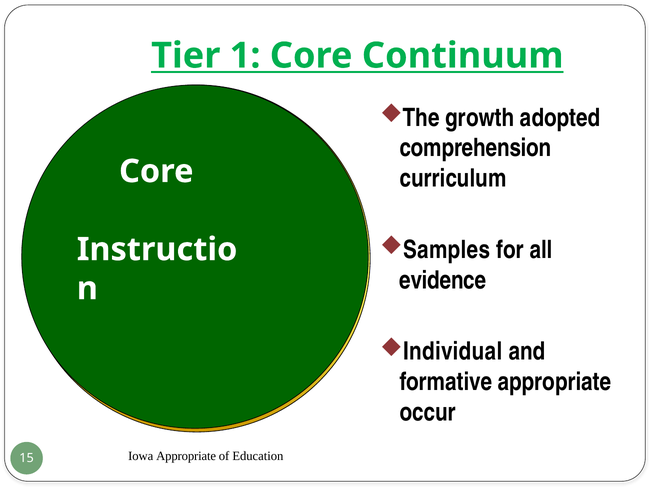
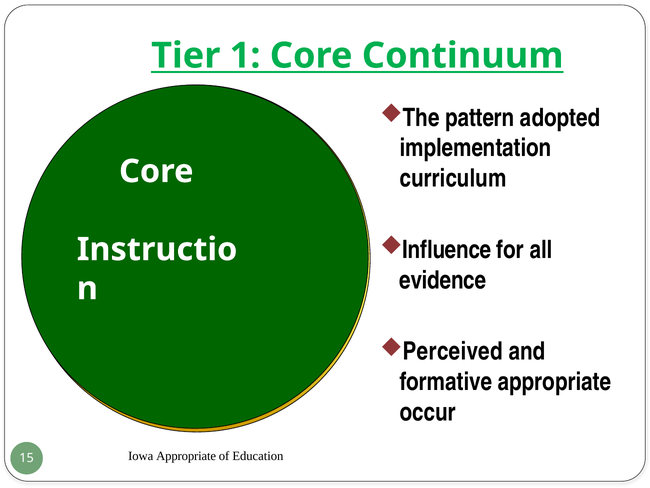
growth: growth -> pattern
comprehension: comprehension -> implementation
Samples: Samples -> Influence
Individual: Individual -> Perceived
